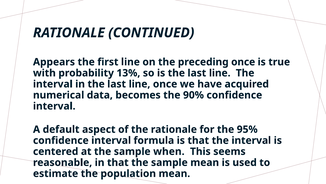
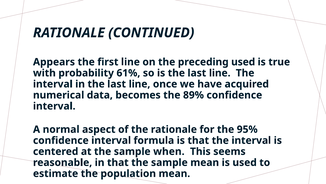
preceding once: once -> used
13%: 13% -> 61%
90%: 90% -> 89%
default: default -> normal
